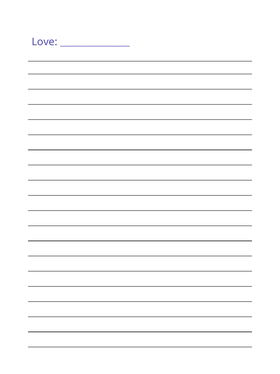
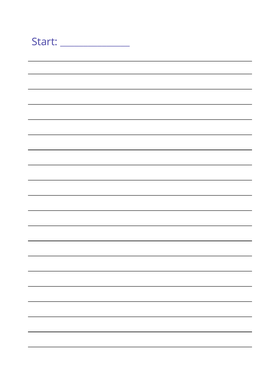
Love: Love -> Start
